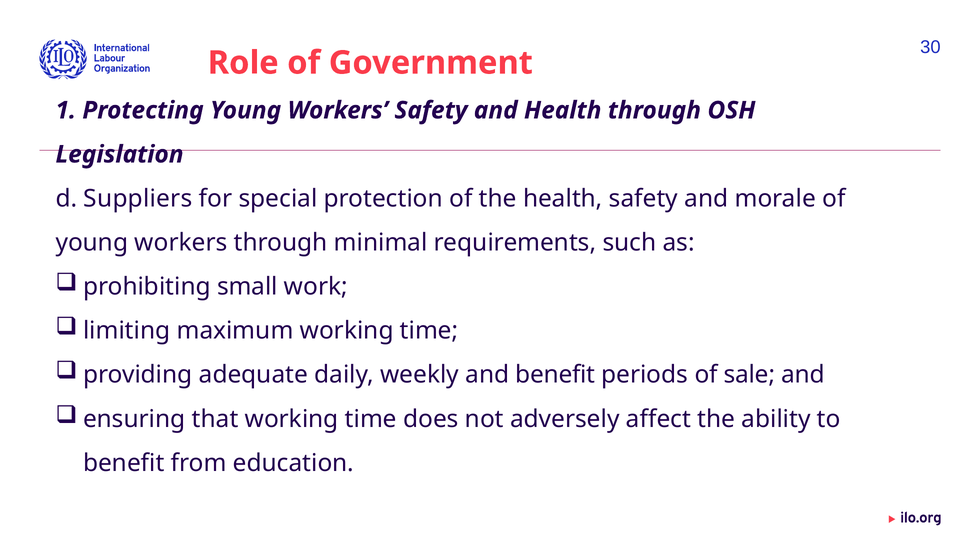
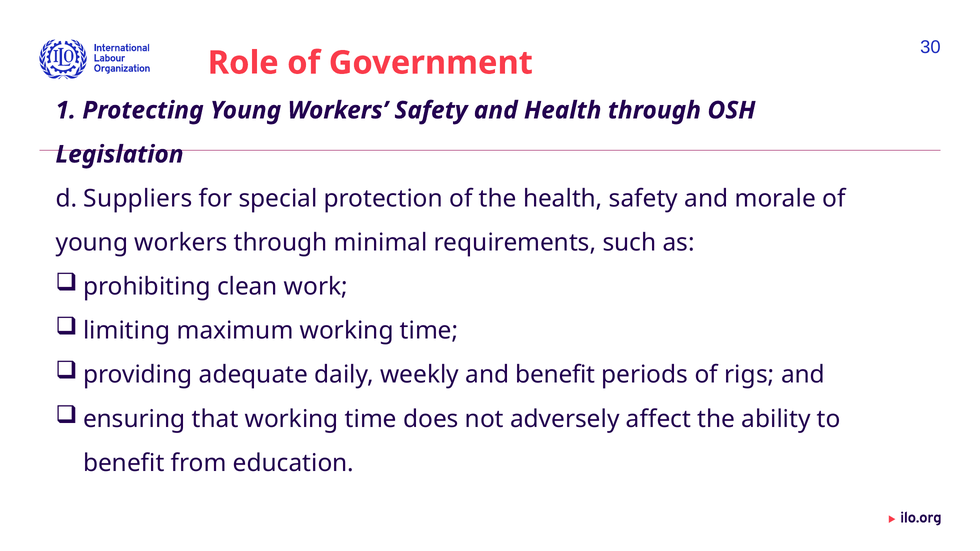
small: small -> clean
sale: sale -> rigs
